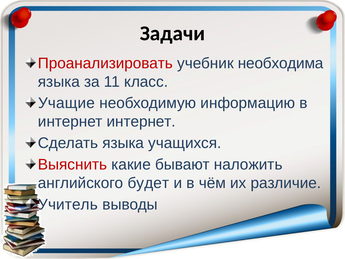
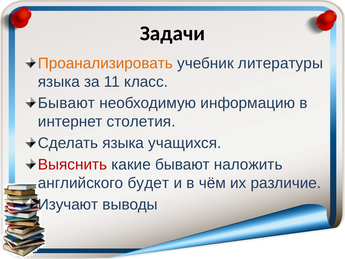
Проанализировать colour: red -> orange
необходима: необходима -> литературы
Учащие at (66, 103): Учащие -> Бывают
интернет интернет: интернет -> столетия
Учитель: Учитель -> Изучают
